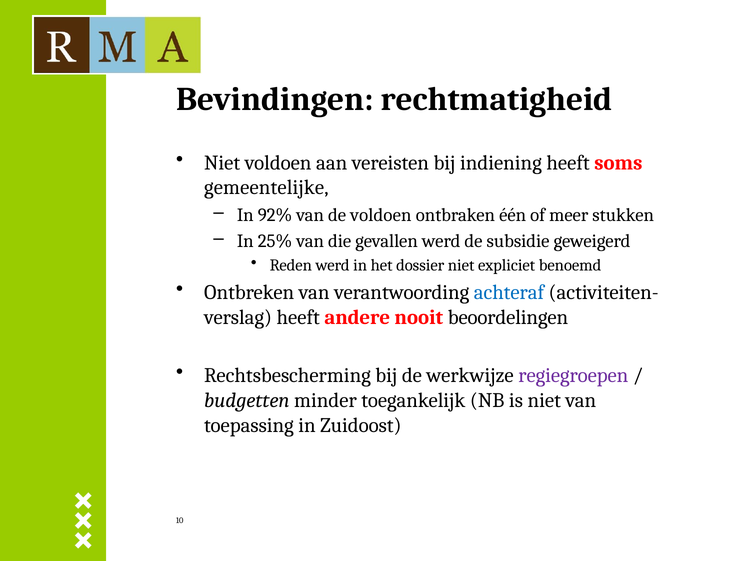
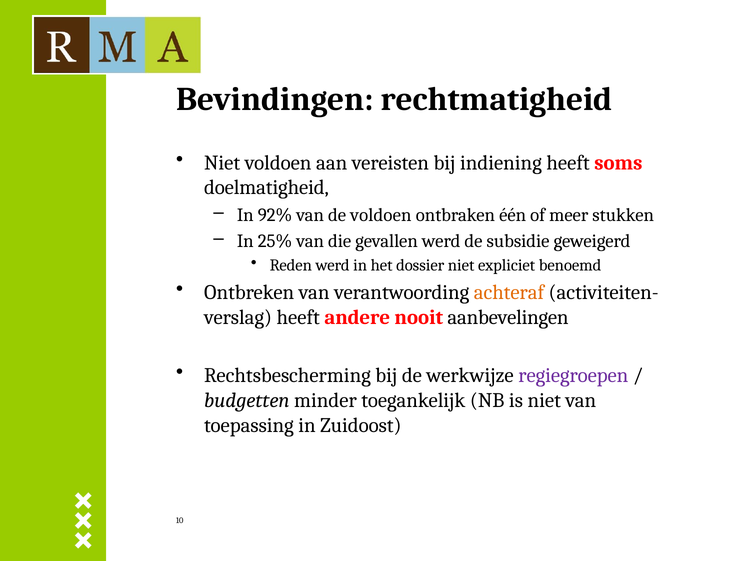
gemeentelijke: gemeentelijke -> doelmatigheid
achteraf colour: blue -> orange
beoordelingen: beoordelingen -> aanbevelingen
